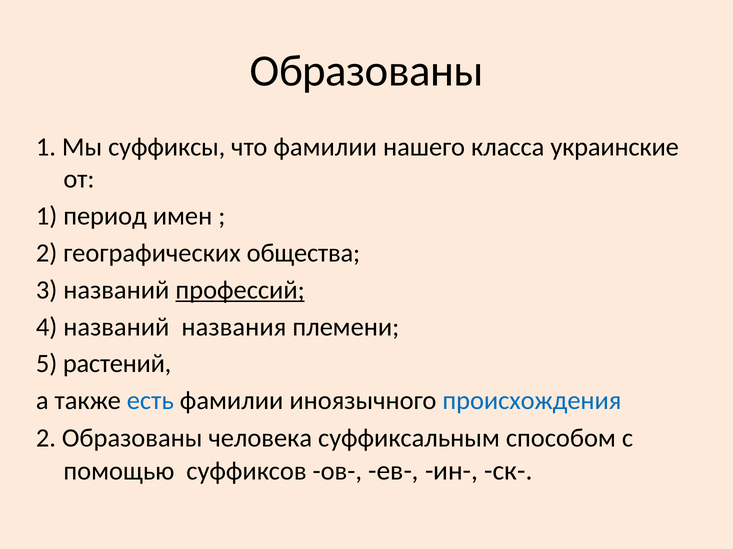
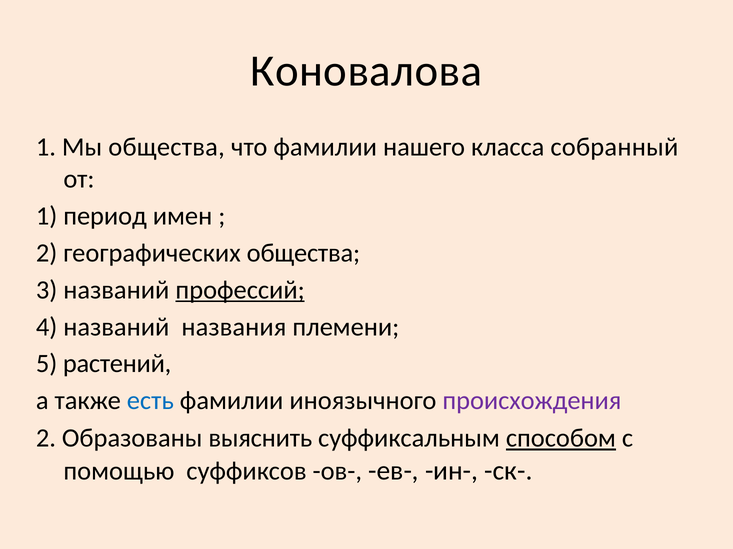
Образованы at (367, 71): Образованы -> Коновалова
Мы суффиксы: суффиксы -> общества
украинские: украинские -> собранный
происхождения colour: blue -> purple
человека: человека -> выяснить
способом underline: none -> present
